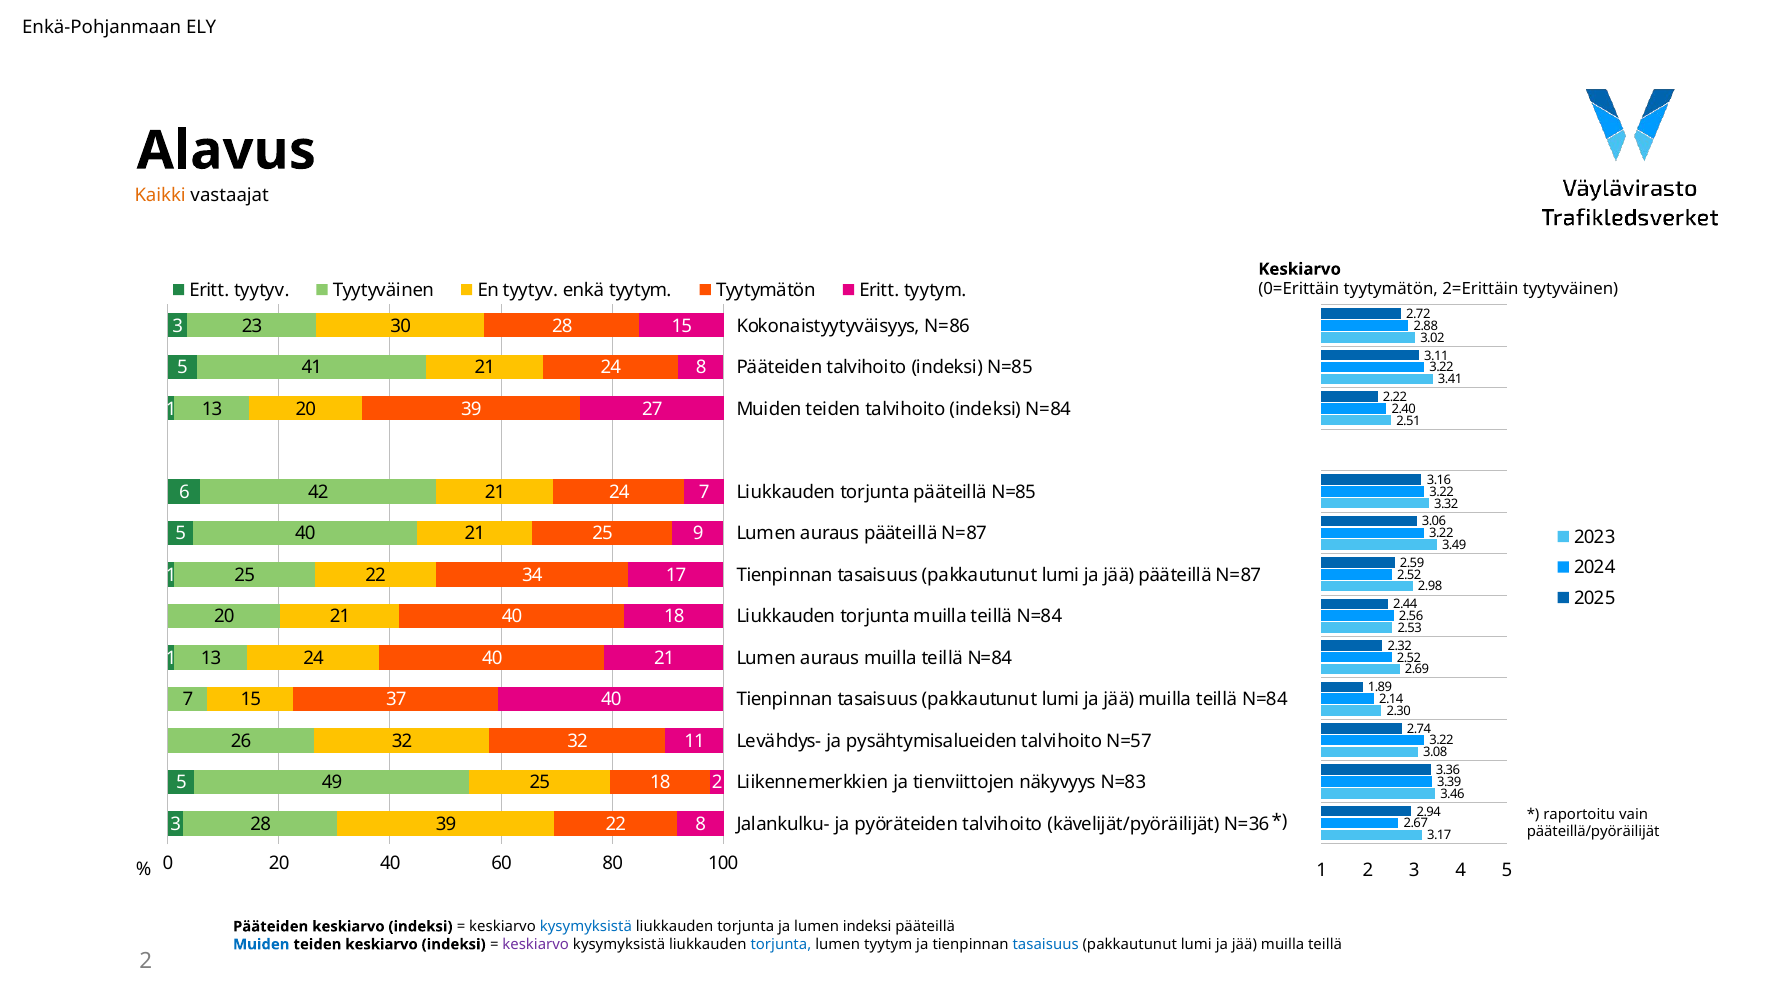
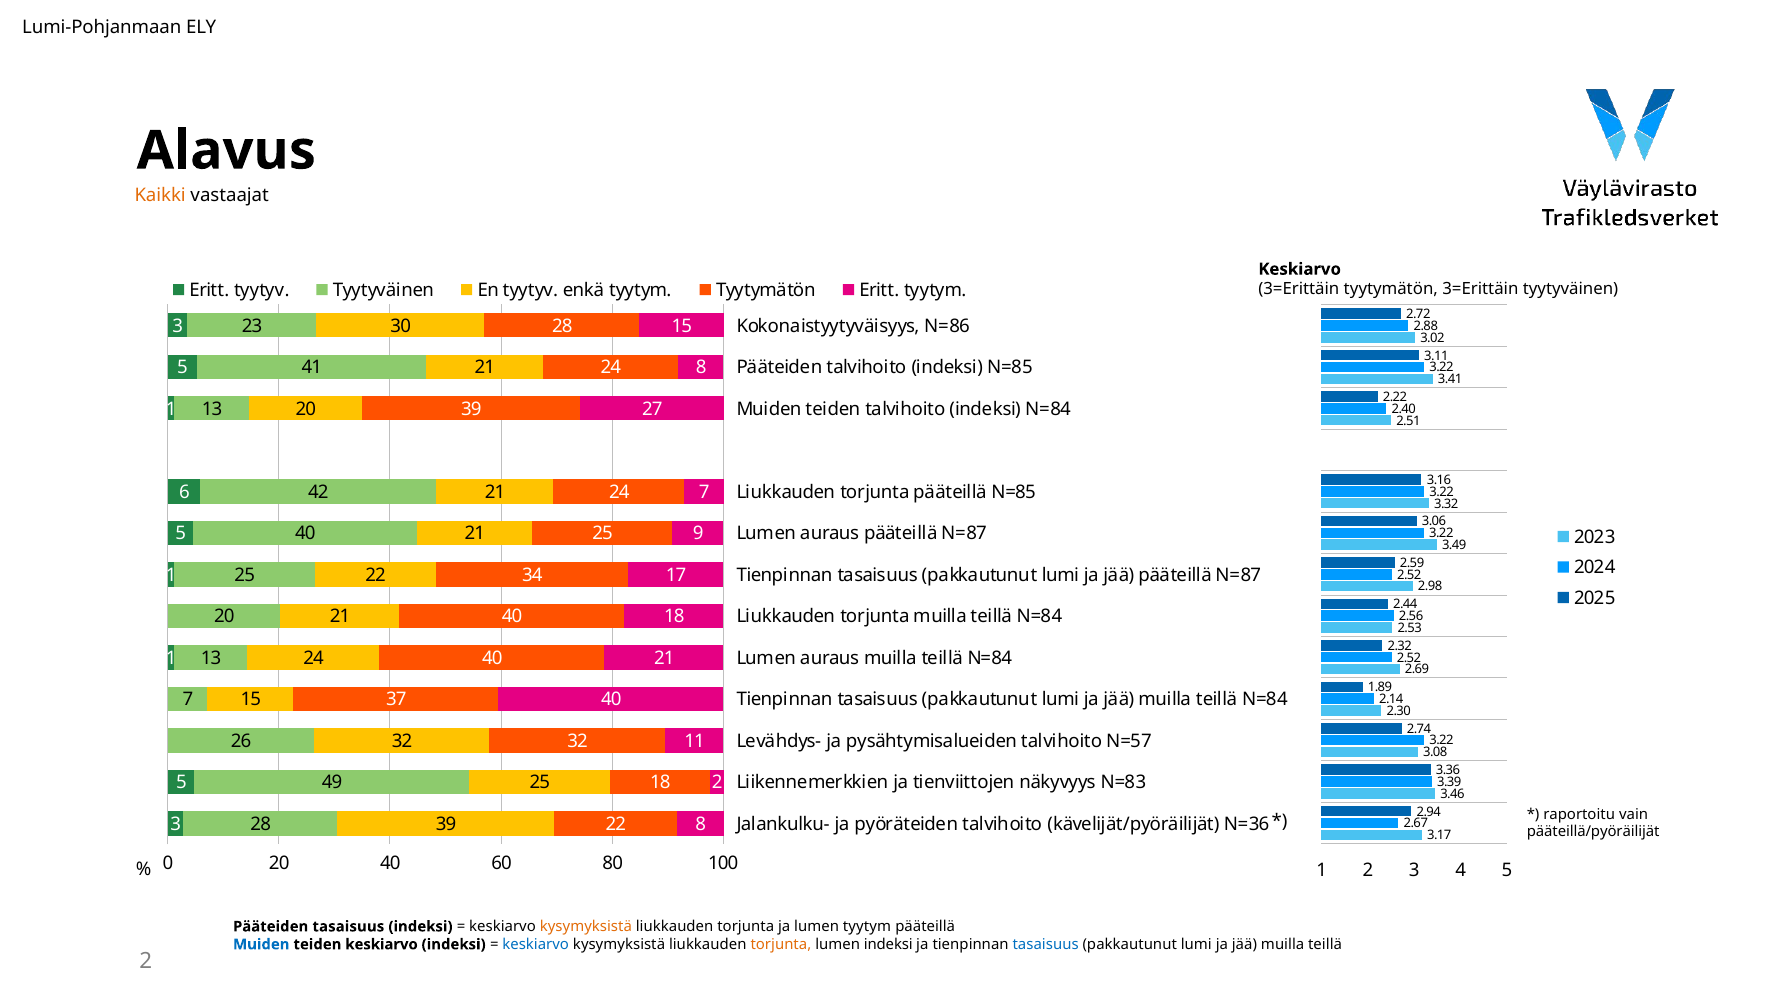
Enkä-Pohjanmaan: Enkä-Pohjanmaan -> Lumi-Pohjanmaan
0=Erittäin at (1299, 289): 0=Erittäin -> 3=Erittäin
tyytymätön 2=Erittäin: 2=Erittäin -> 3=Erittäin
Pääteiden keskiarvo: keskiarvo -> tasaisuus
kysymyksistä at (586, 927) colour: blue -> orange
lumen indeksi: indeksi -> tyytym
keskiarvo at (536, 944) colour: purple -> blue
torjunta at (781, 944) colour: blue -> orange
lumen tyytym: tyytym -> indeksi
